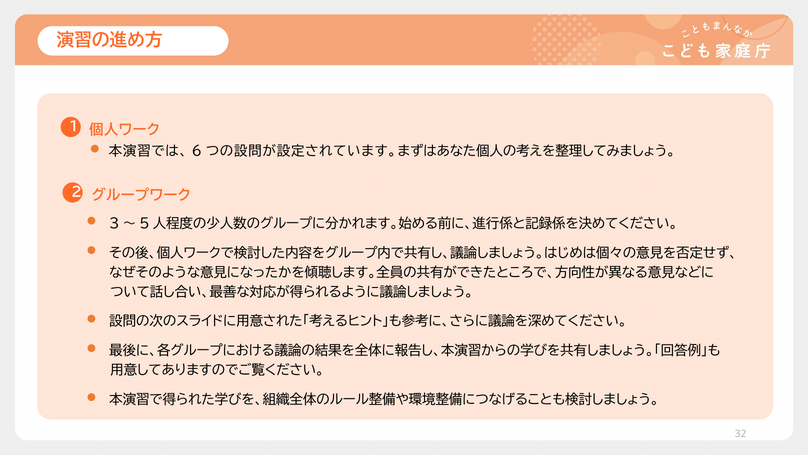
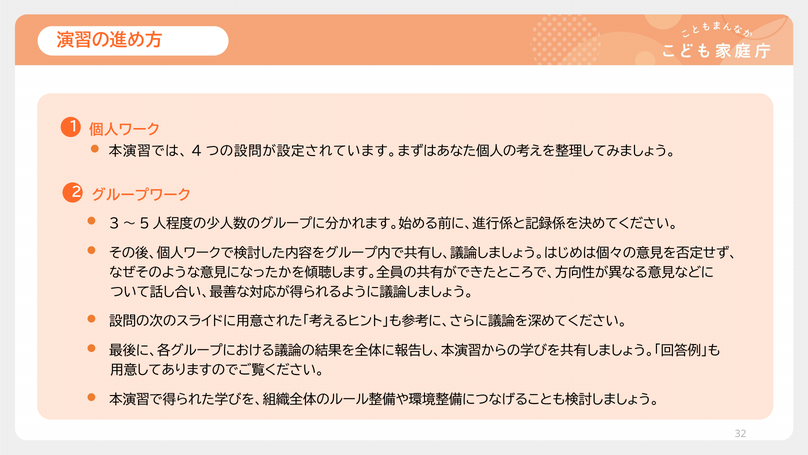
6: 6 -> 4
